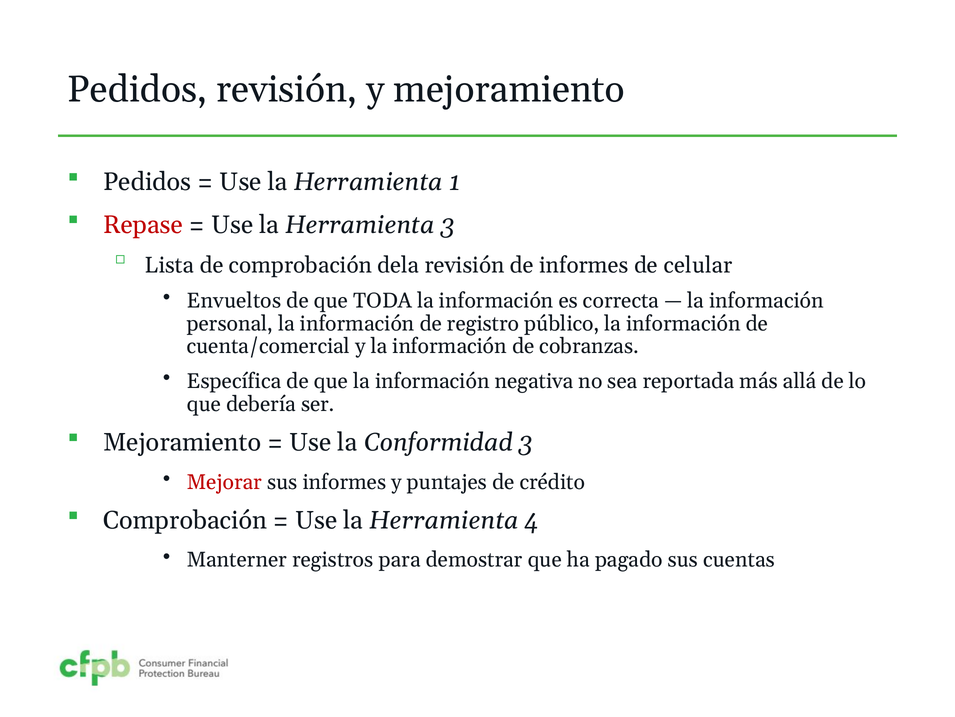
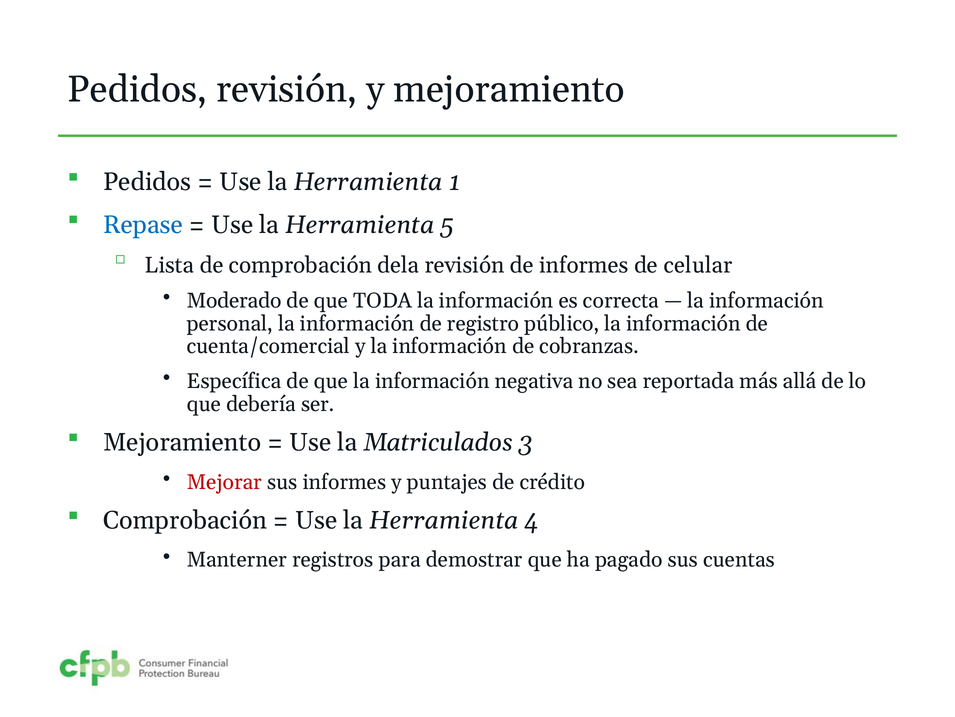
Repase colour: red -> blue
Herramienta 3: 3 -> 5
Envueltos: Envueltos -> Moderado
Conformidad: Conformidad -> Matriculados
